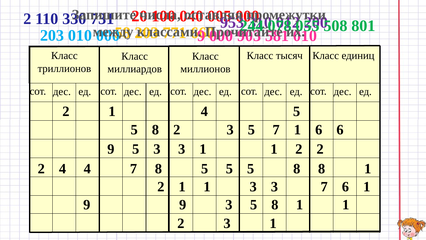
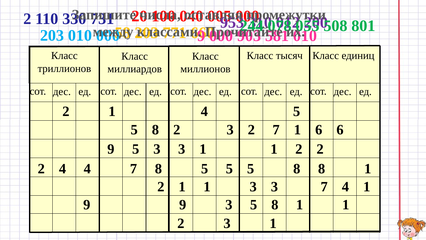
2 3 5: 5 -> 2
7 6: 6 -> 4
